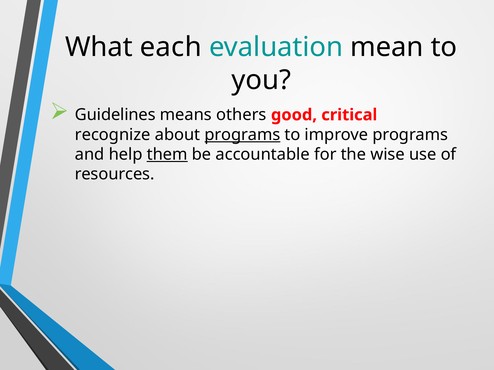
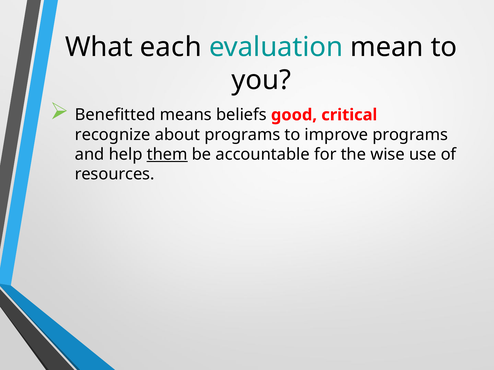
Guidelines: Guidelines -> Benefitted
others: others -> beliefs
programs at (242, 135) underline: present -> none
